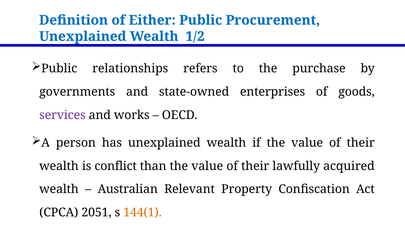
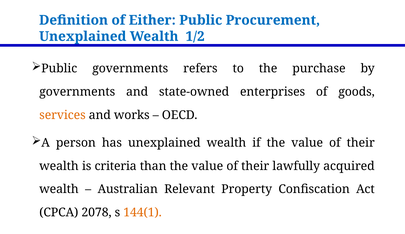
Public relationships: relationships -> governments
services colour: purple -> orange
conflict: conflict -> criteria
2051: 2051 -> 2078
